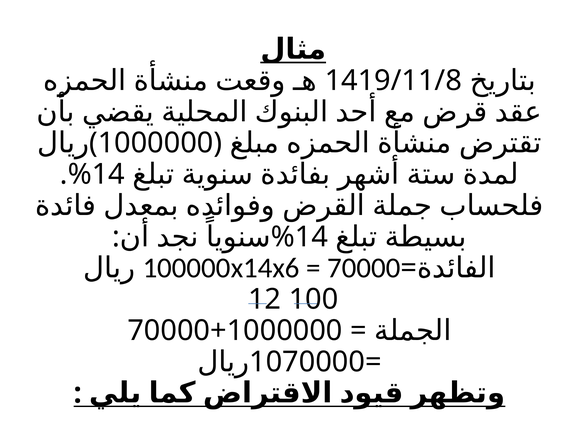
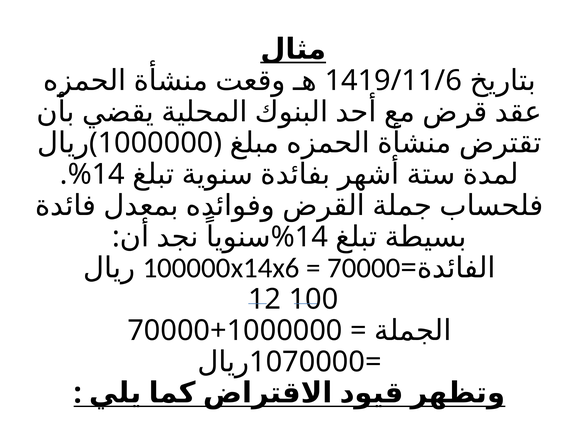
1419/11/8: 1419/11/8 -> 1419/11/6
